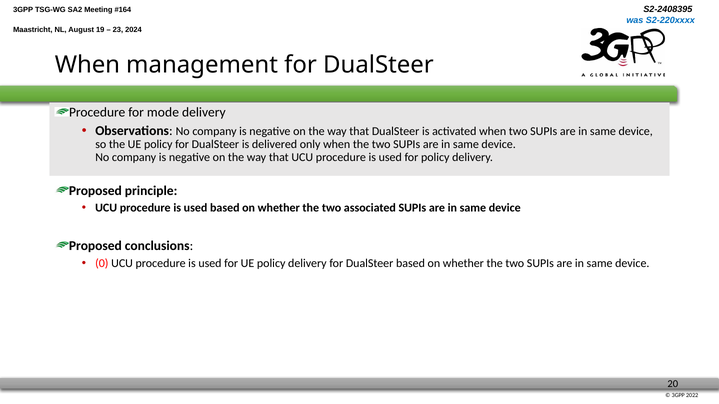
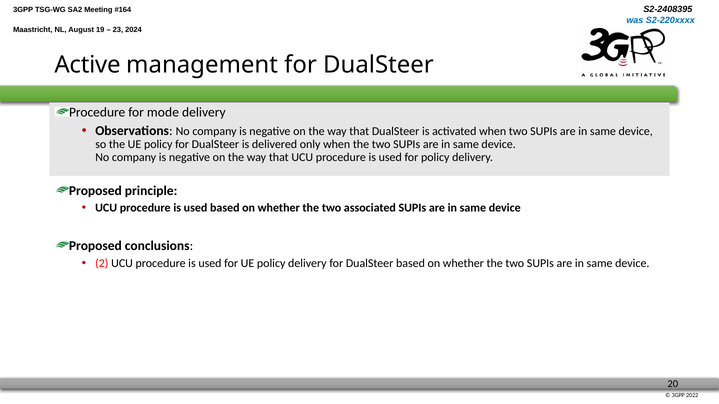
When at (87, 65): When -> Active
0: 0 -> 2
